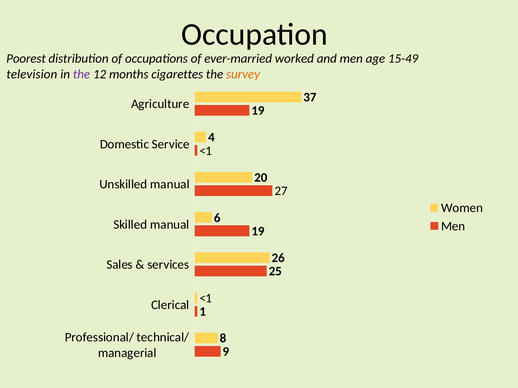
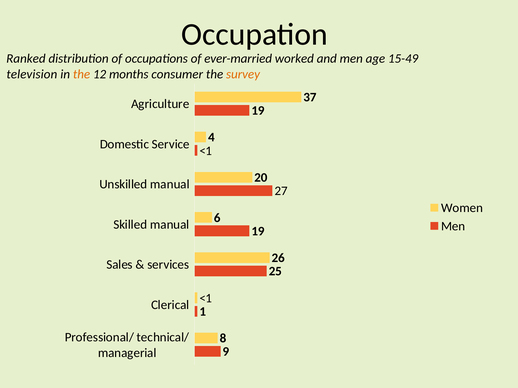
Poorest: Poorest -> Ranked
the at (82, 74) colour: purple -> orange
cigarettes: cigarettes -> consumer
